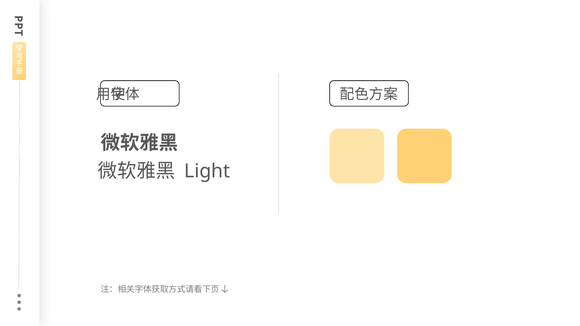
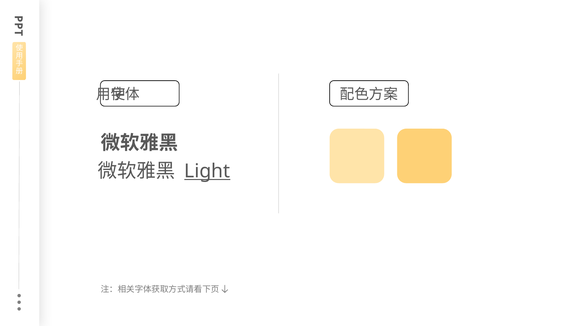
Light underline: none -> present
